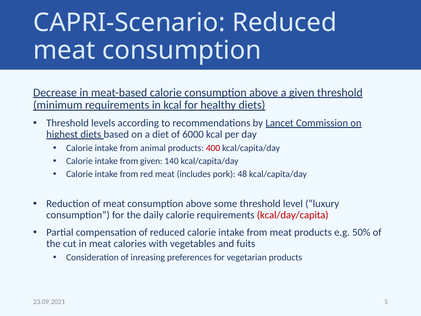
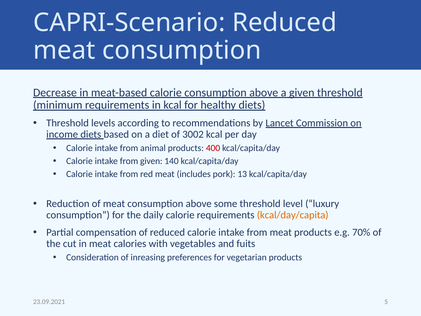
highest: highest -> income
6000: 6000 -> 3002
48: 48 -> 13
kcal/day/capita colour: red -> orange
50%: 50% -> 70%
